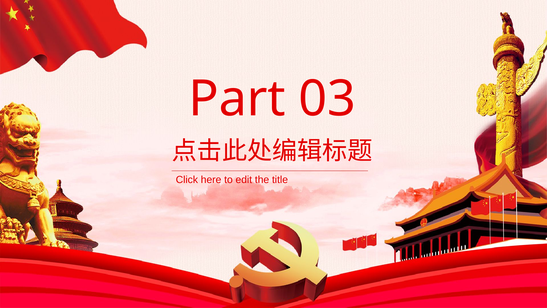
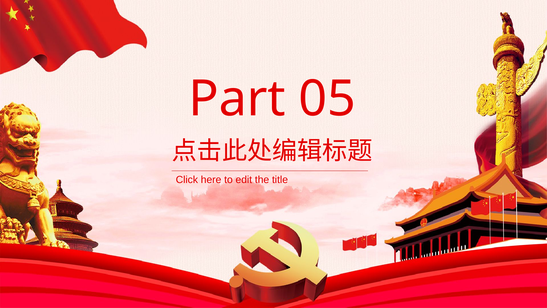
03: 03 -> 05
